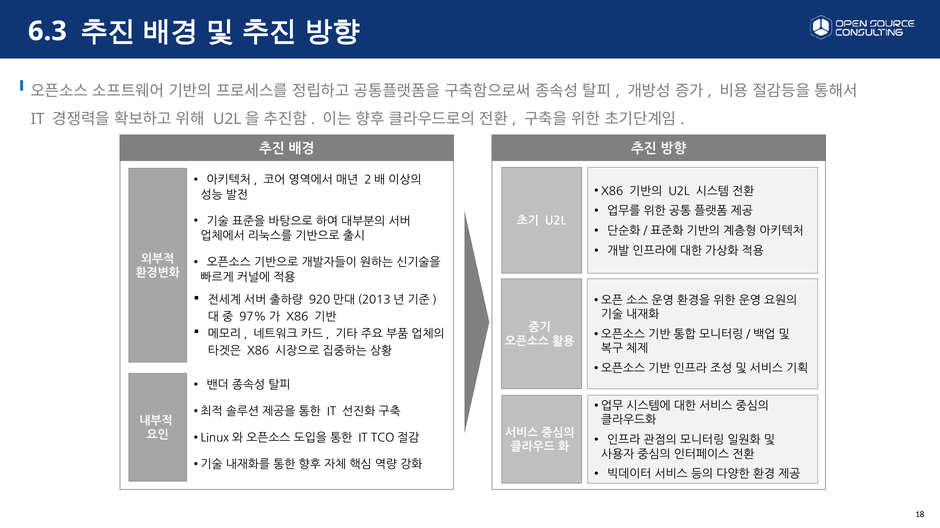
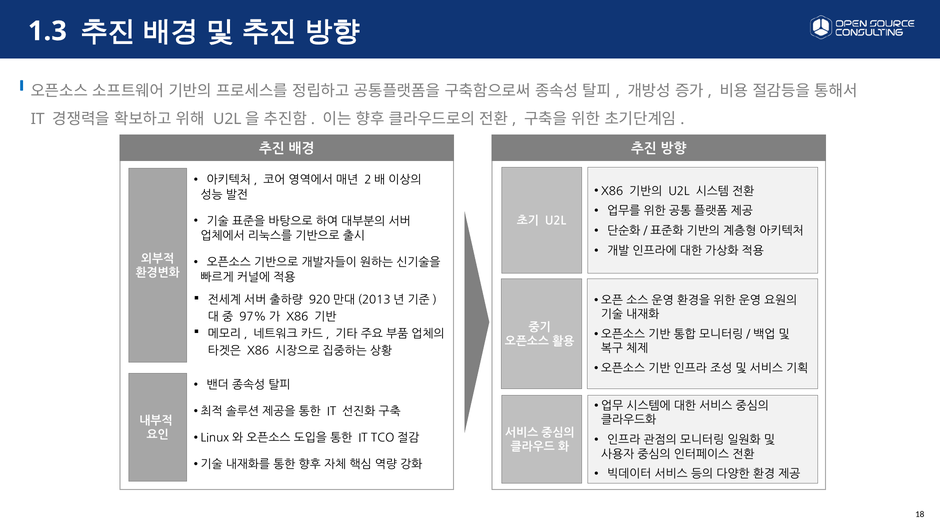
6.3: 6.3 -> 1.3
